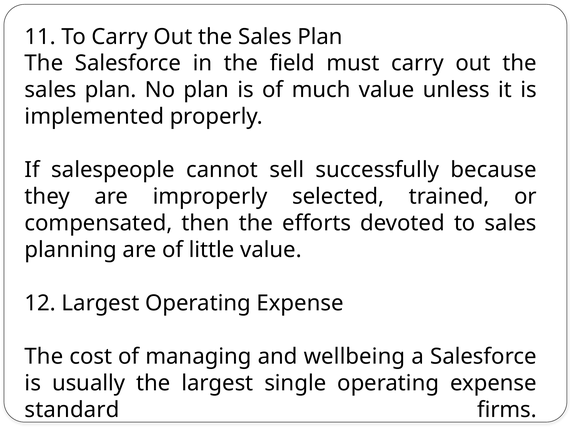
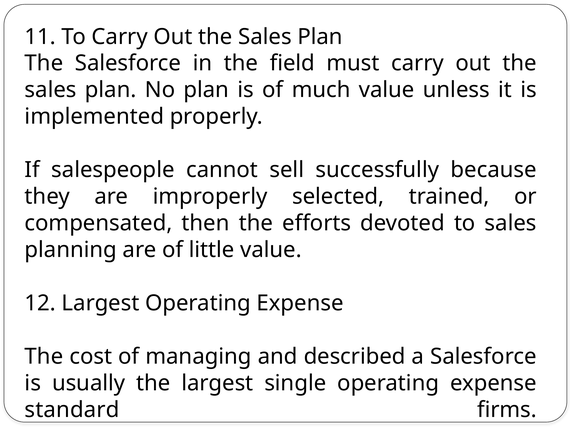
wellbeing: wellbeing -> described
